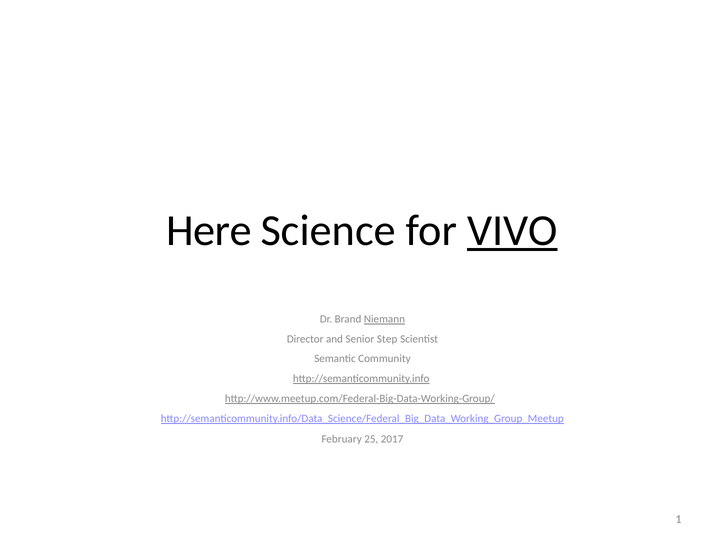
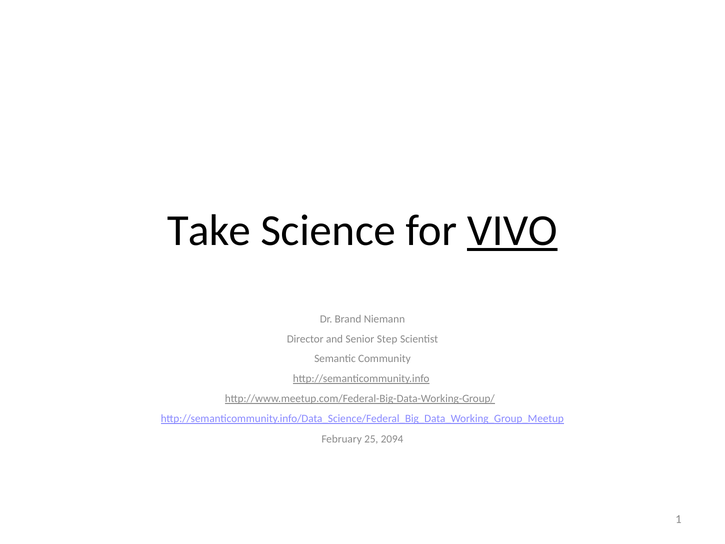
Here: Here -> Take
Niemann underline: present -> none
2017: 2017 -> 2094
